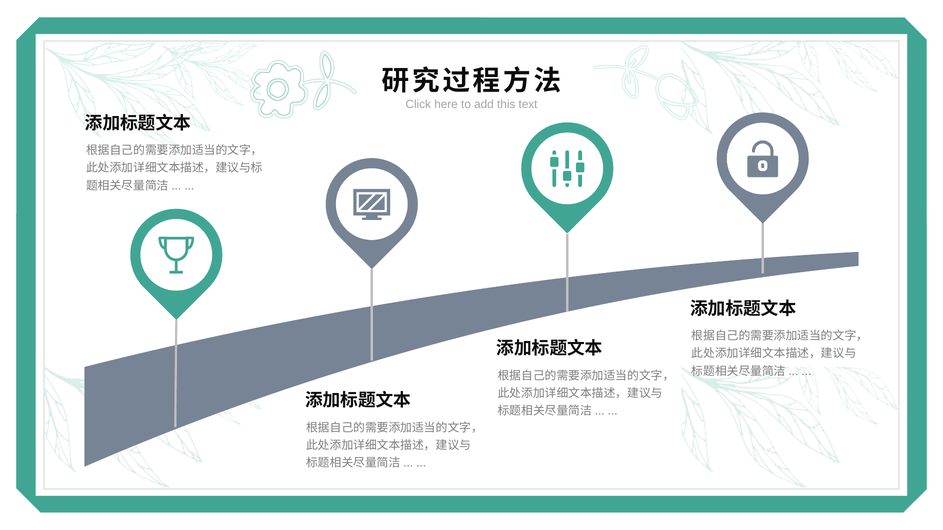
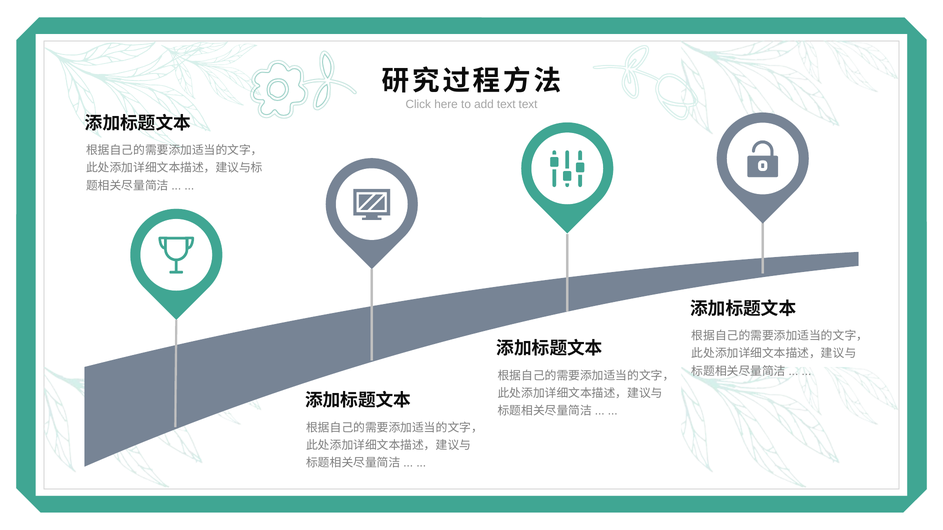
add this: this -> text
